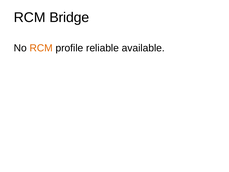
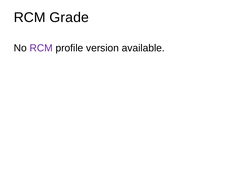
Bridge: Bridge -> Grade
RCM at (41, 48) colour: orange -> purple
reliable: reliable -> version
